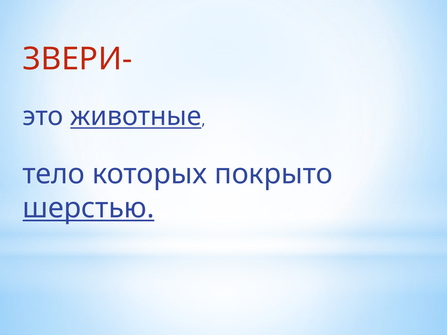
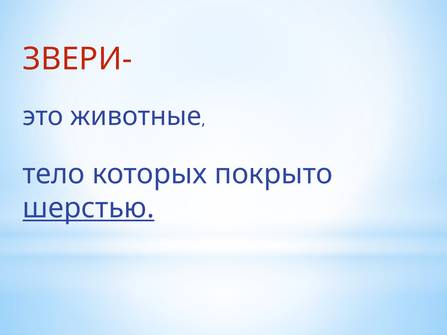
животные underline: present -> none
